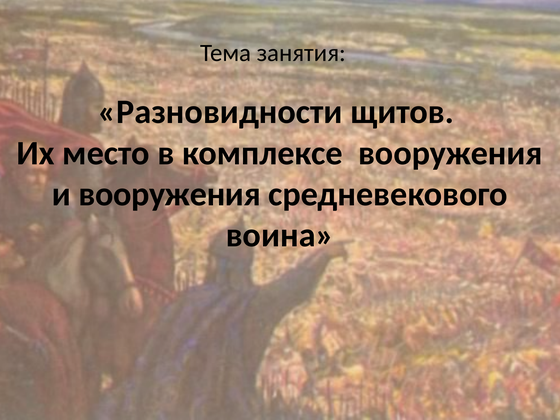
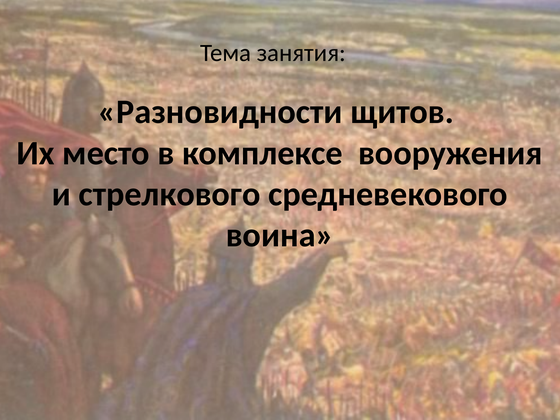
и вооружения: вооружения -> стрелкового
